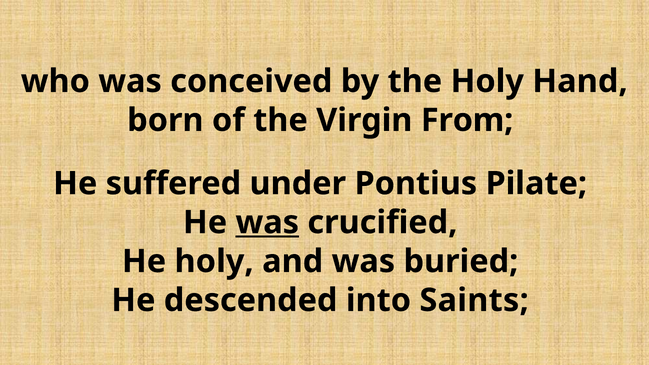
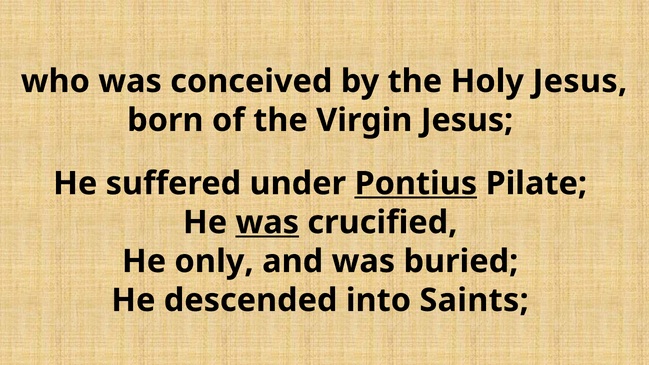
Holy Hand: Hand -> Jesus
Virgin From: From -> Jesus
Pontius underline: none -> present
He holy: holy -> only
